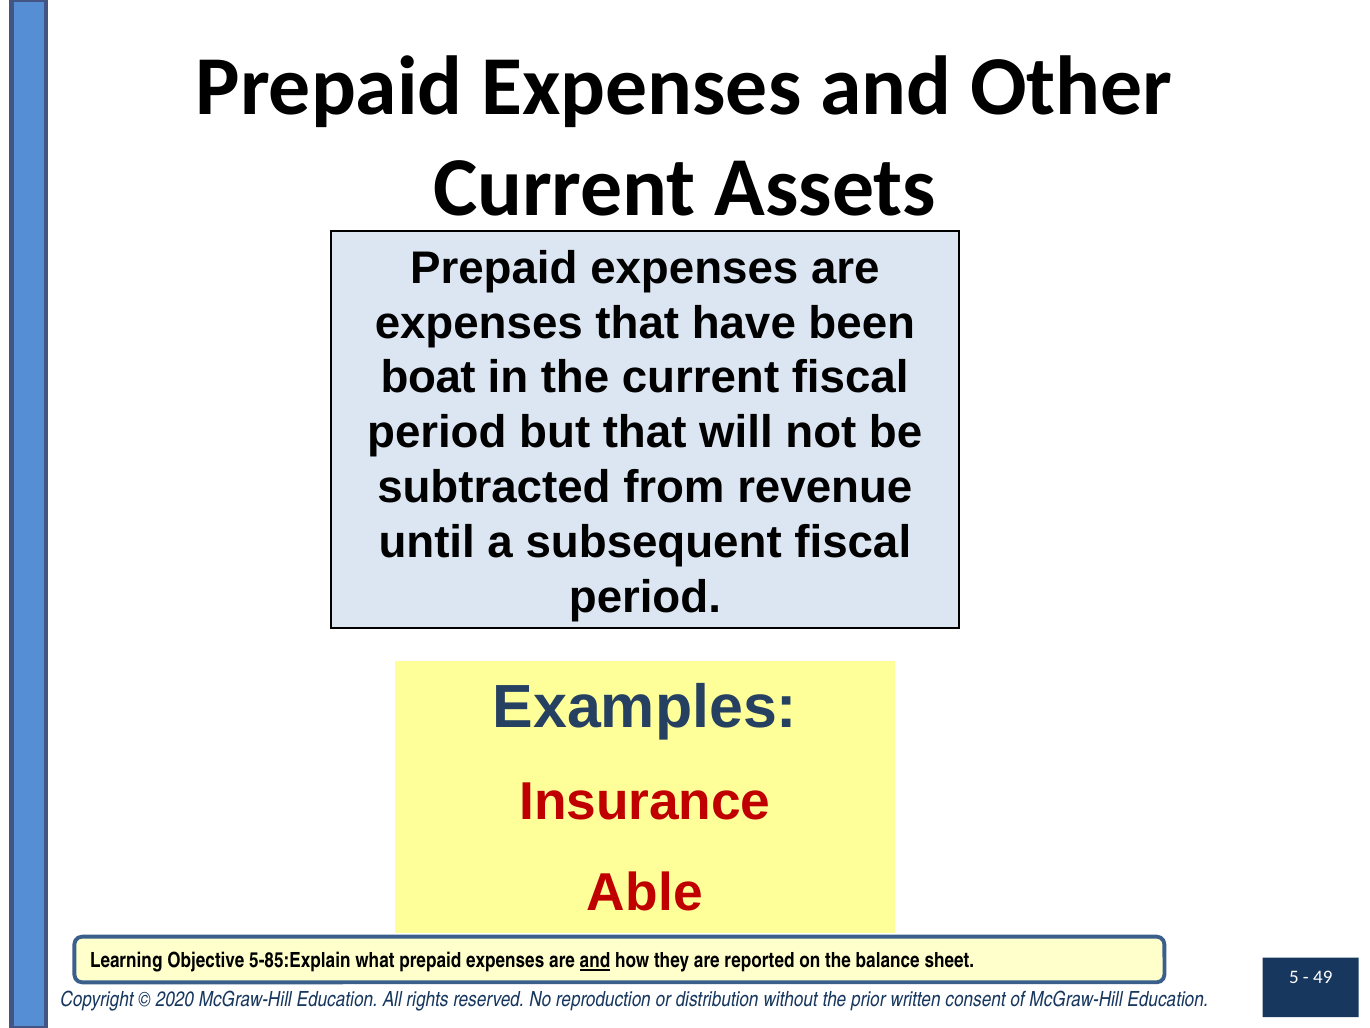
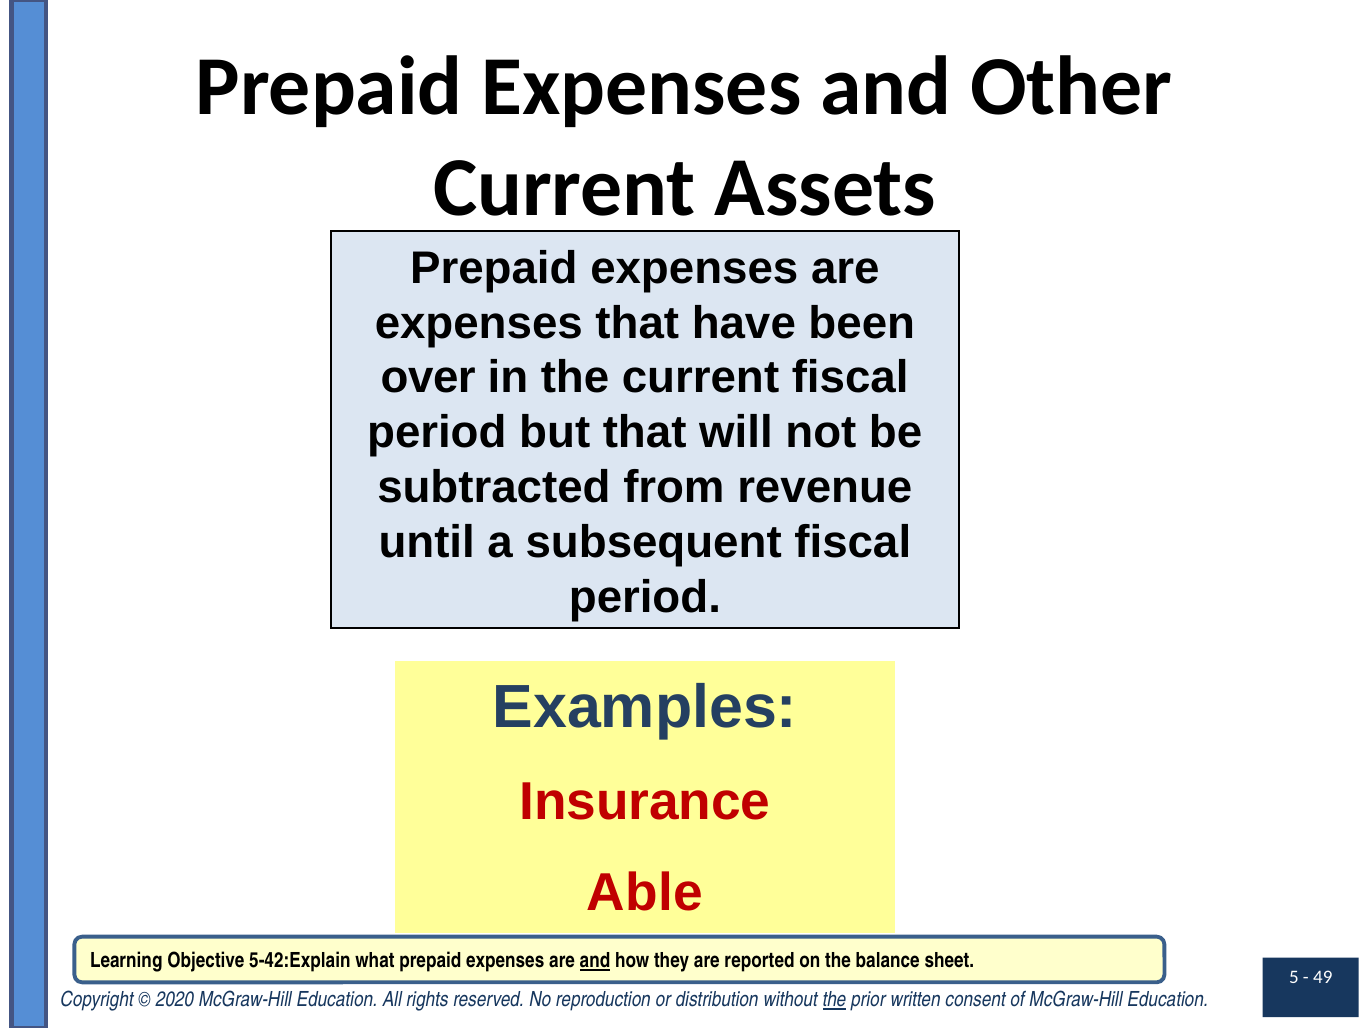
boat: boat -> over
5-85:Explain: 5-85:Explain -> 5-42:Explain
the at (834, 999) underline: none -> present
